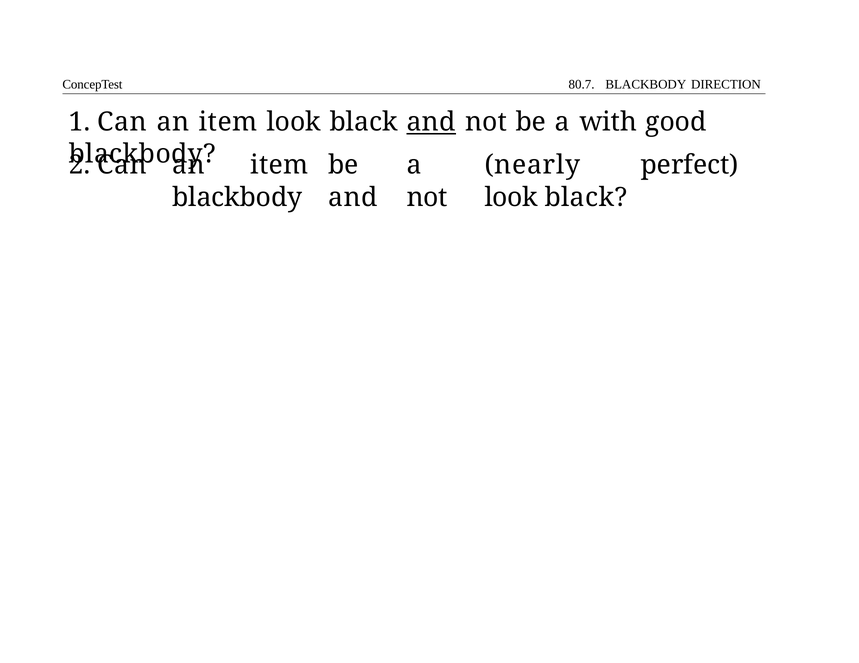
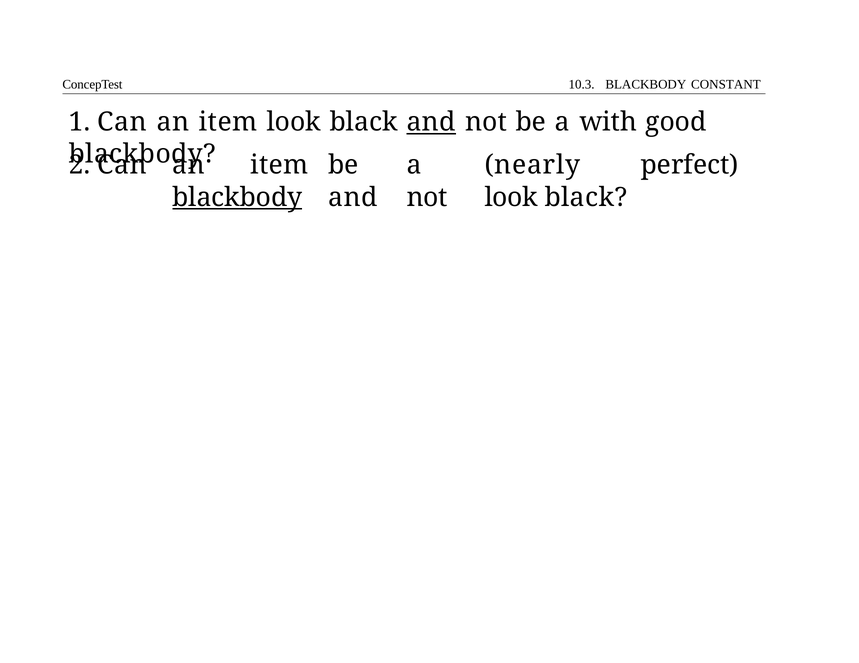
80.7: 80.7 -> 10.3
DIRECTION: DIRECTION -> CONSTANT
blackbody at (237, 198) underline: none -> present
